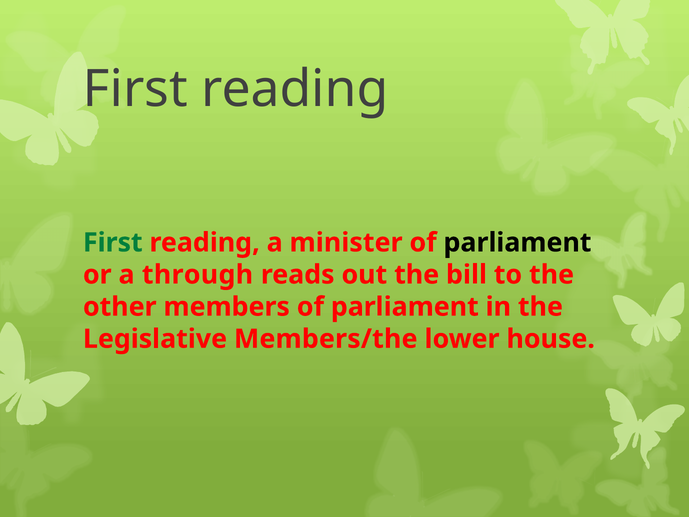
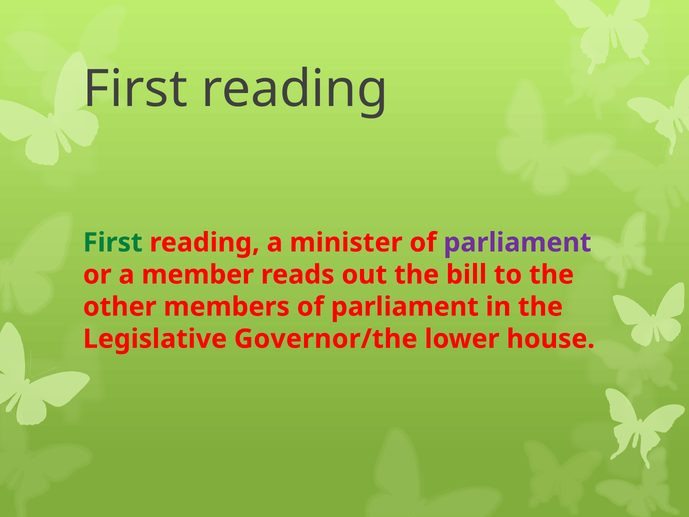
parliament at (517, 243) colour: black -> purple
through: through -> member
Members/the: Members/the -> Governor/the
